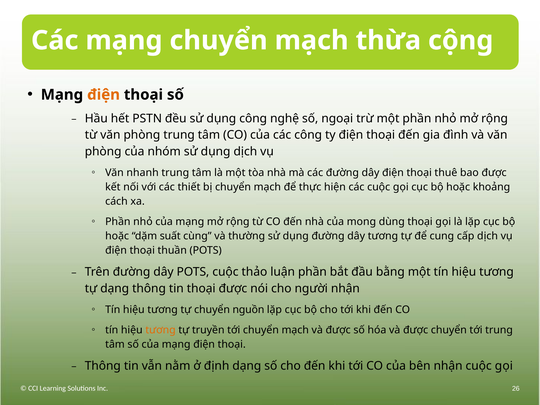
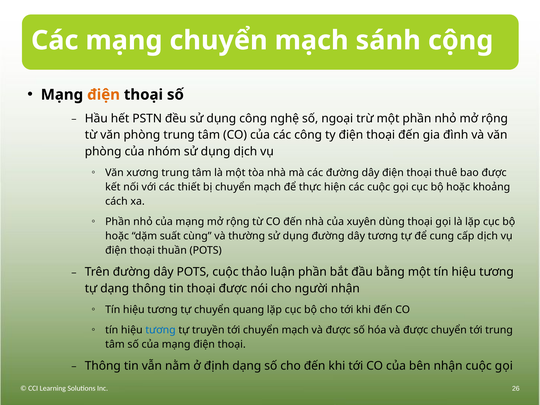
thừa: thừa -> sánh
nhanh: nhanh -> xương
mong: mong -> xuyên
nguồn: nguồn -> quang
tương at (161, 330) colour: orange -> blue
